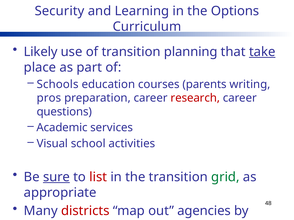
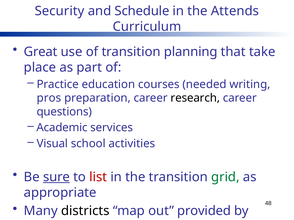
Learning: Learning -> Schedule
Options: Options -> Attends
Likely: Likely -> Great
take underline: present -> none
Schools: Schools -> Practice
parents: parents -> needed
research colour: red -> black
districts colour: red -> black
agencies: agencies -> provided
